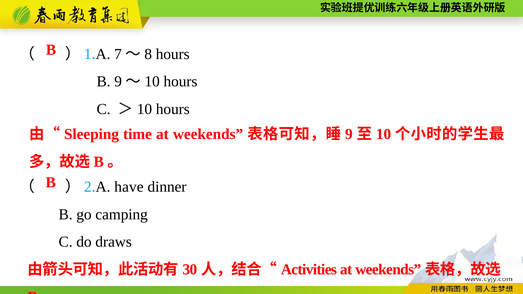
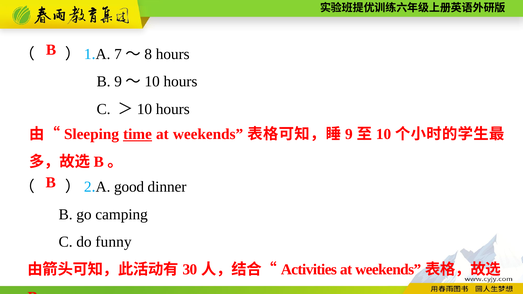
time underline: none -> present
have: have -> good
draws: draws -> funny
